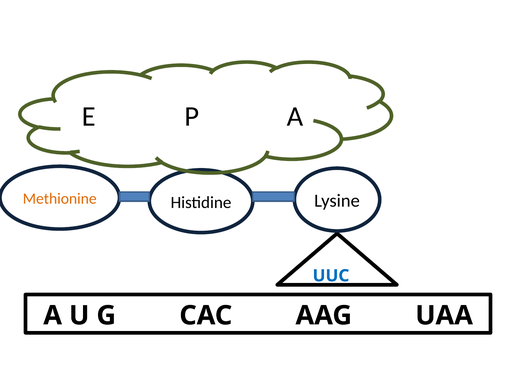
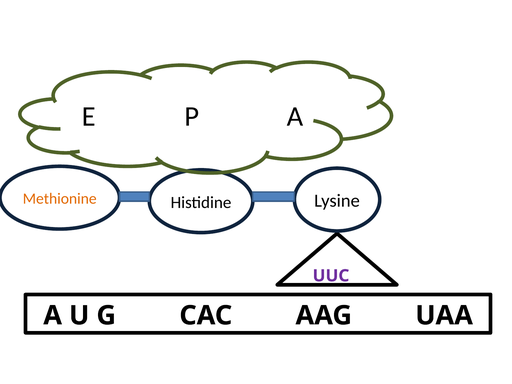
UUC colour: blue -> purple
